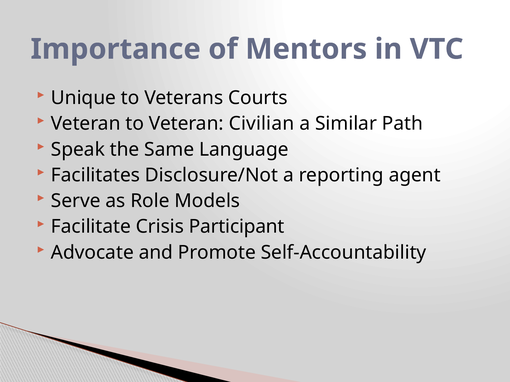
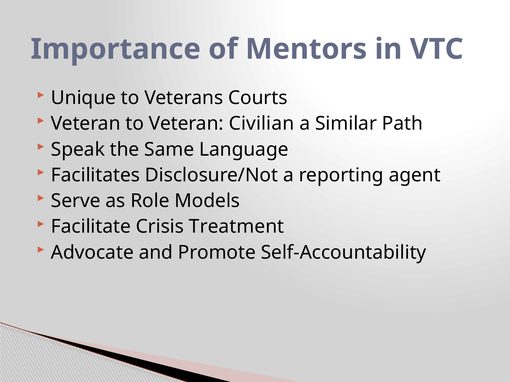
Participant: Participant -> Treatment
